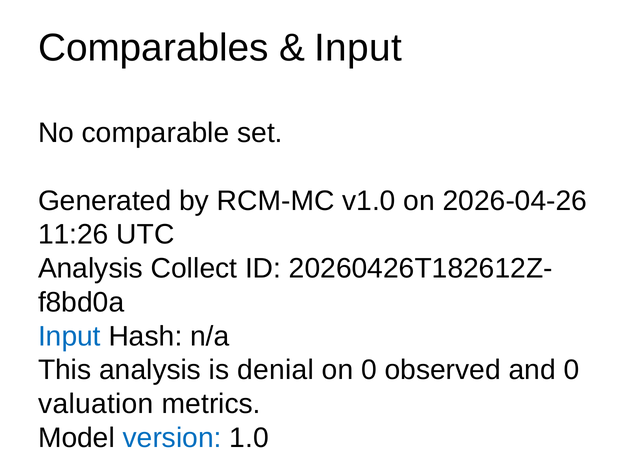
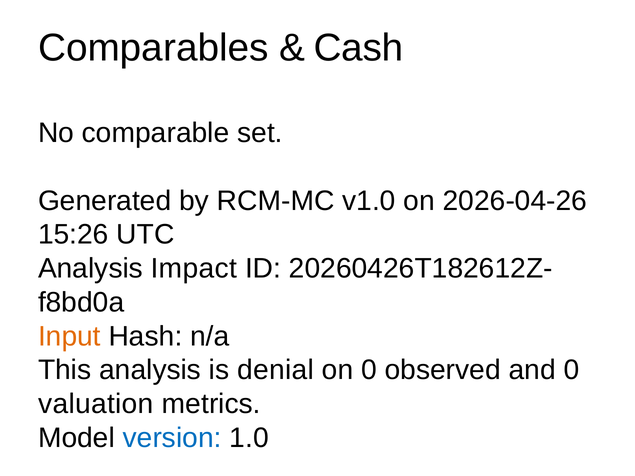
Input at (358, 48): Input -> Cash
11:26: 11:26 -> 15:26
Collect: Collect -> Impact
Input at (69, 336) colour: blue -> orange
